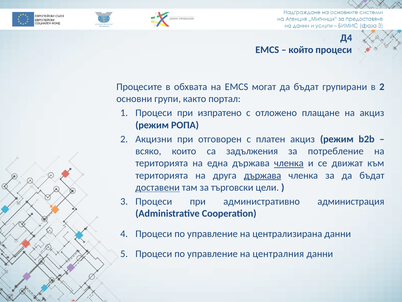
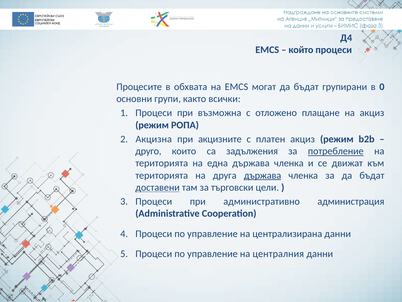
в 2: 2 -> 0
портал: портал -> всички
изпратено: изпратено -> възможна
Акцизни: Акцизни -> Акцизна
отговорен: отговорен -> акцизните
всяко: всяко -> друго
потребление underline: none -> present
членка at (289, 163) underline: present -> none
